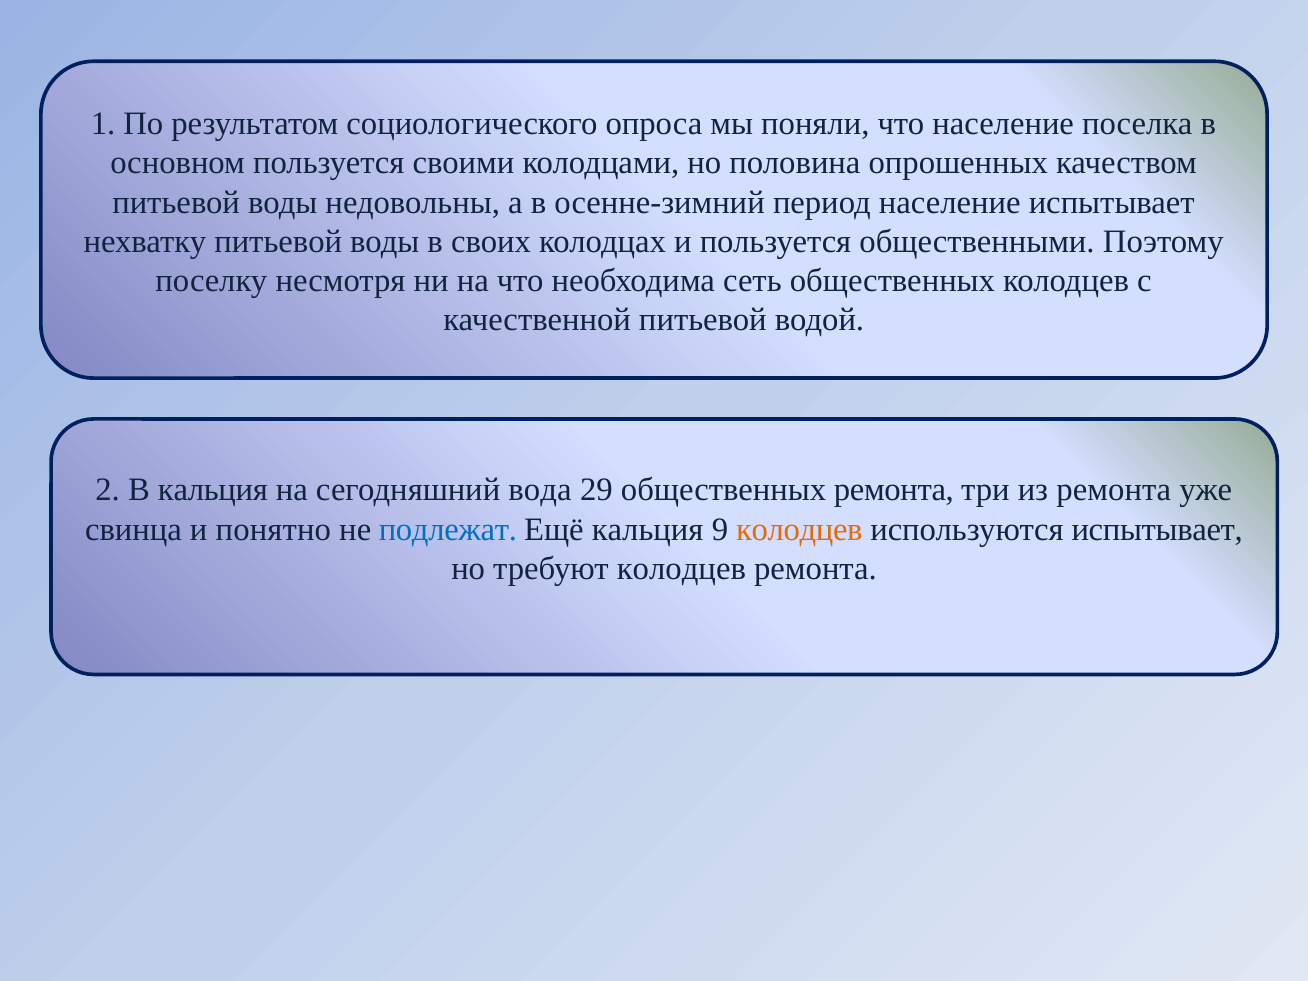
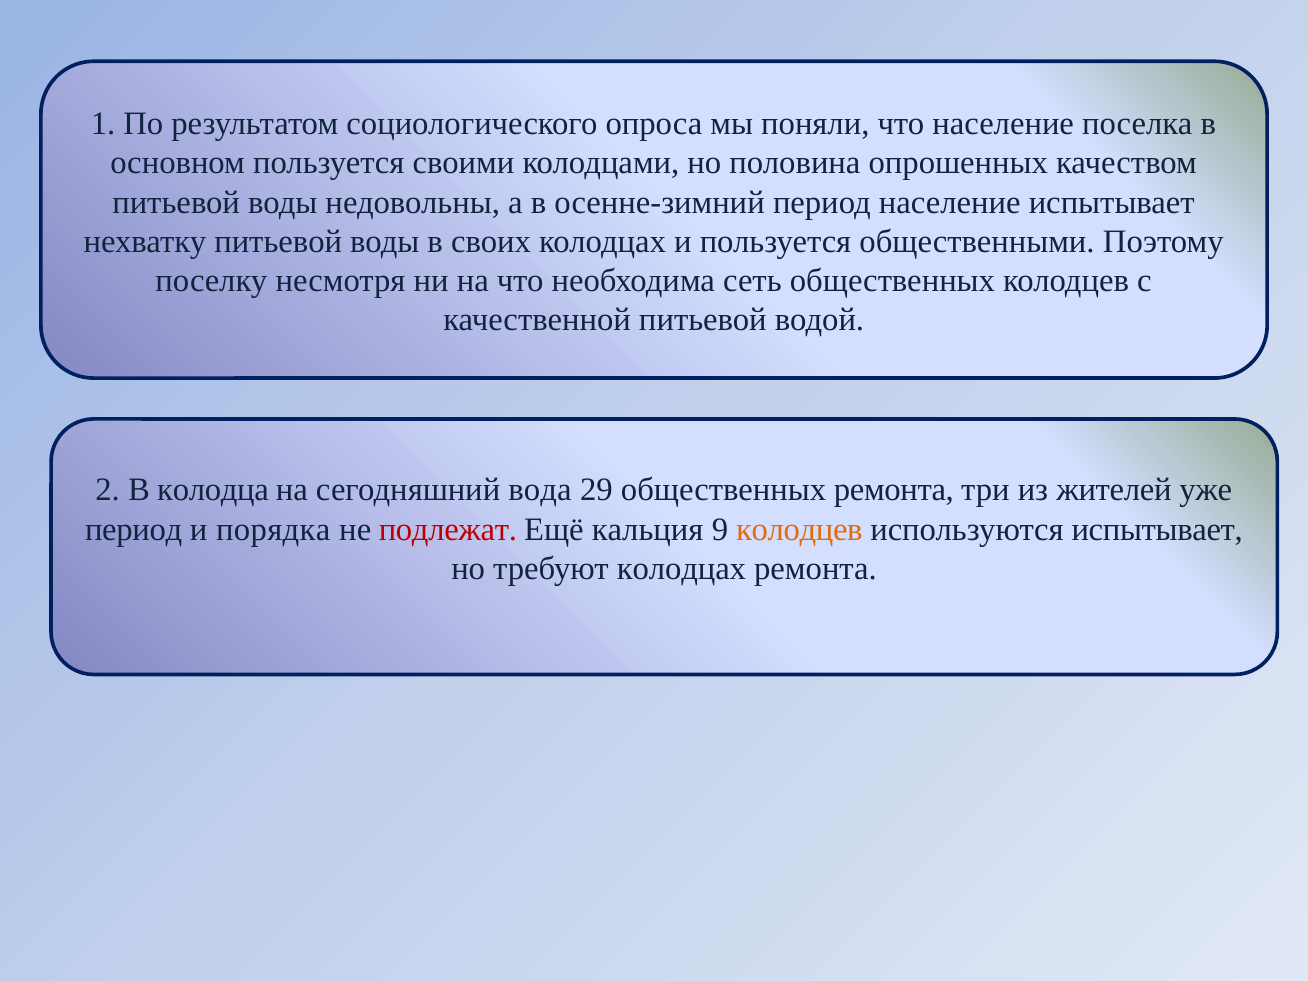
В кальция: кальция -> колодца
из ремонта: ремонта -> жителей
свинца at (133, 529): свинца -> период
понятно: понятно -> порядка
подлежат colour: blue -> red
требуют колодцев: колодцев -> колодцах
